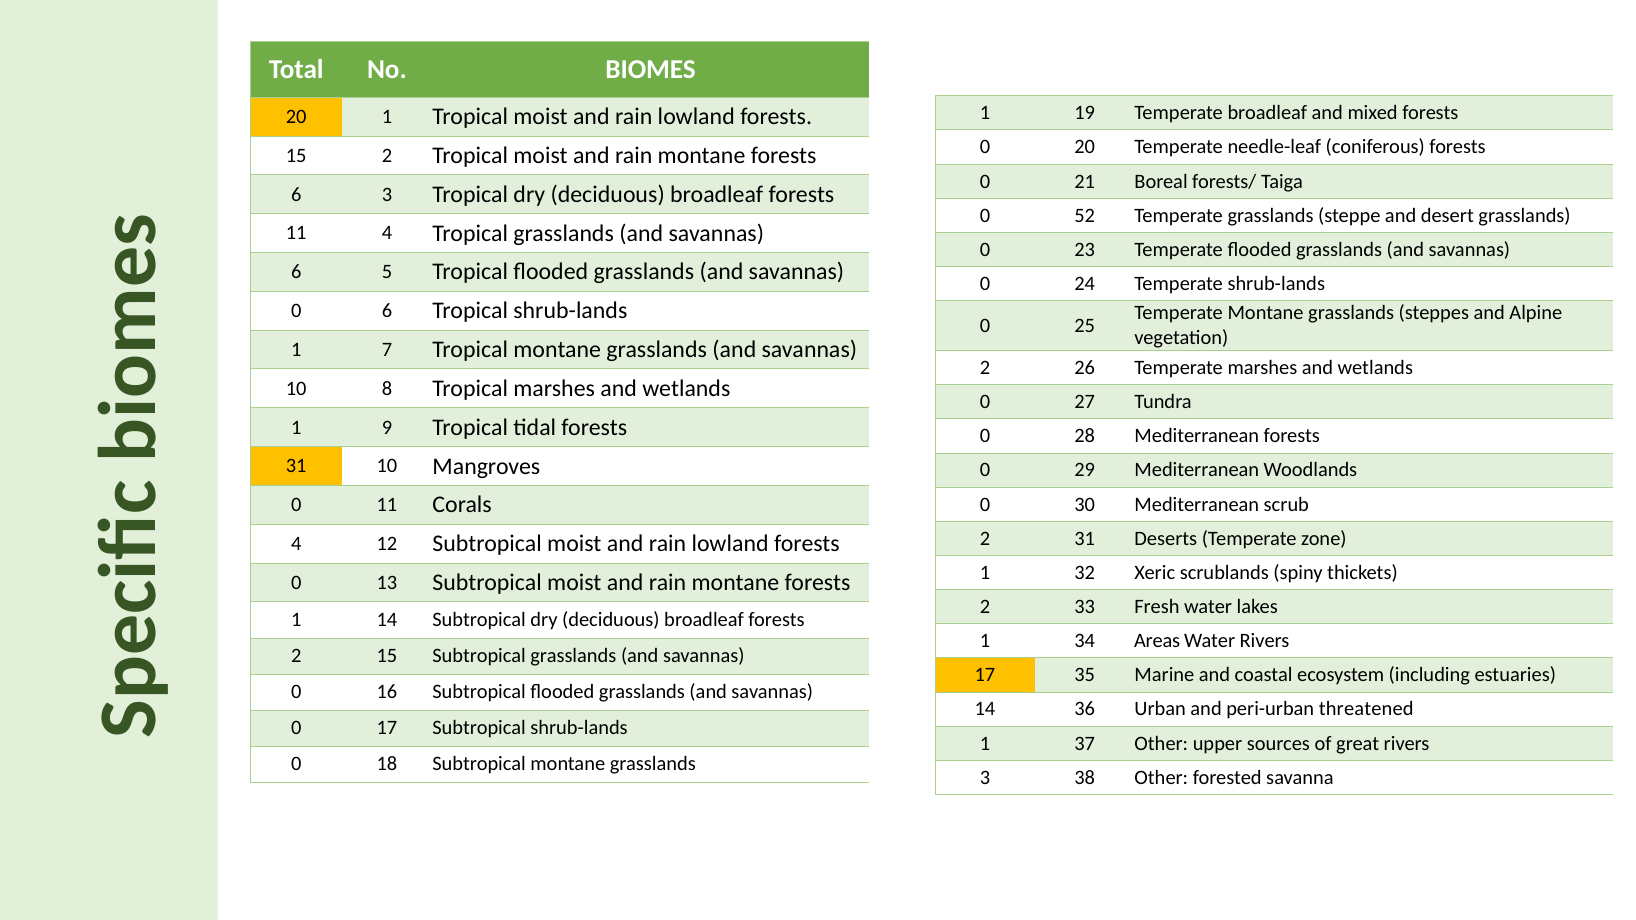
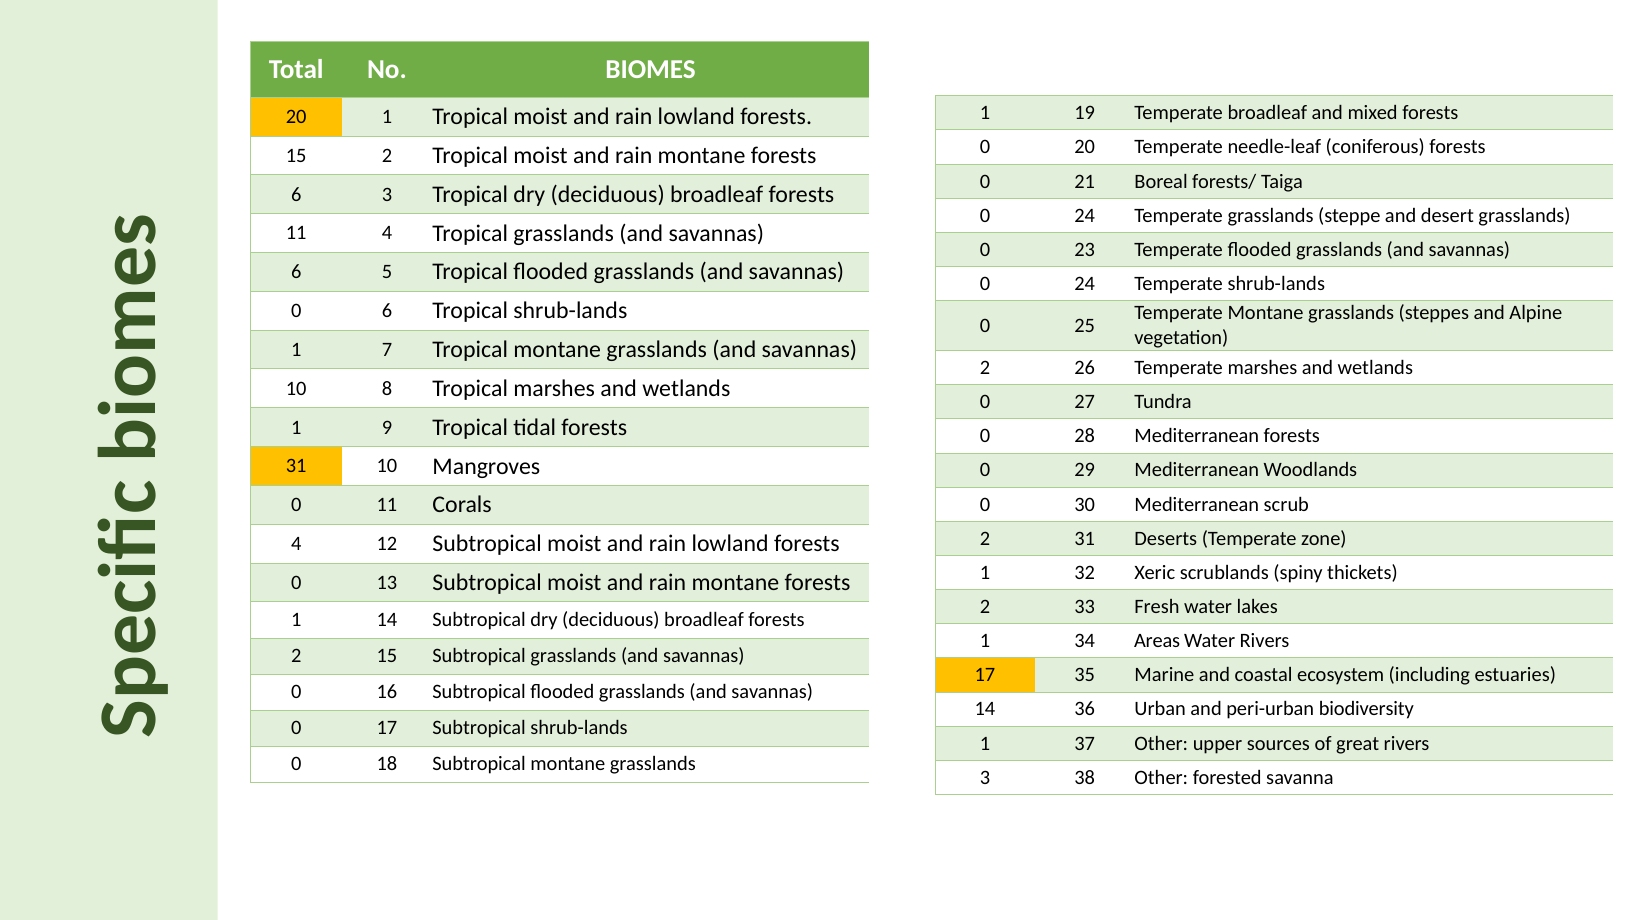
52 at (1085, 215): 52 -> 24
threatened: threatened -> biodiversity
